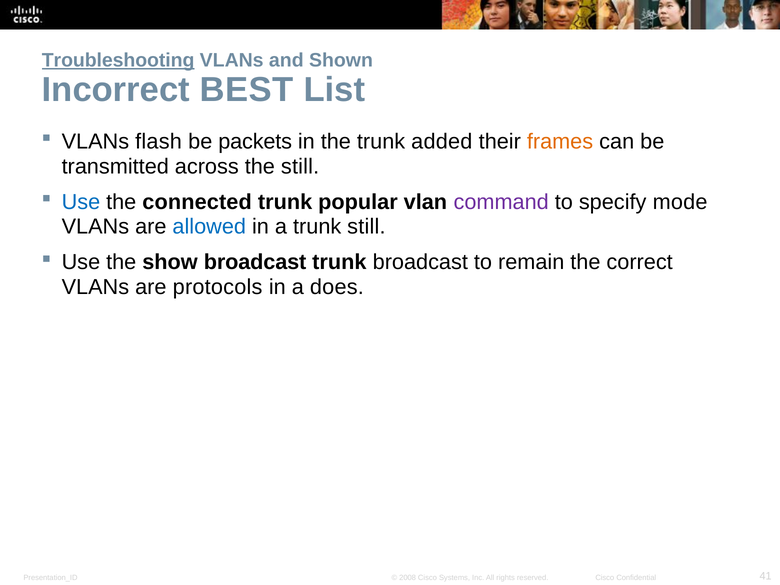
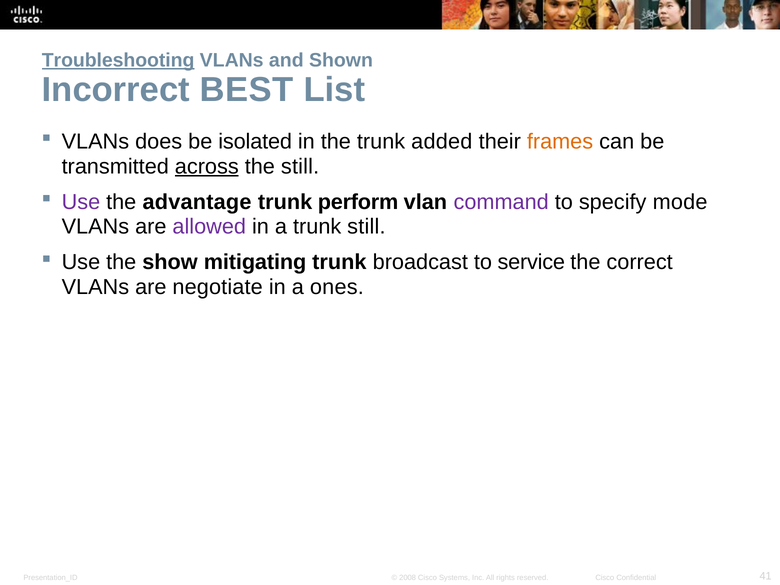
flash: flash -> does
packets: packets -> isolated
across underline: none -> present
Use at (81, 202) colour: blue -> purple
connected: connected -> advantage
popular: popular -> perform
allowed colour: blue -> purple
show broadcast: broadcast -> mitigating
remain: remain -> service
protocols: protocols -> negotiate
does: does -> ones
